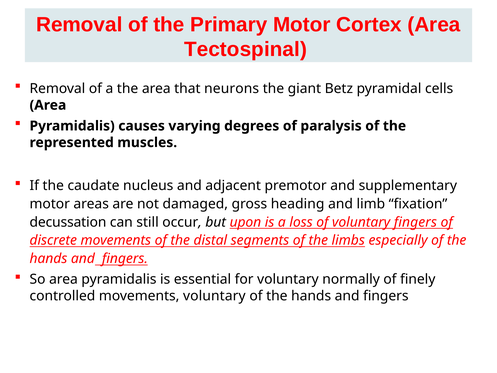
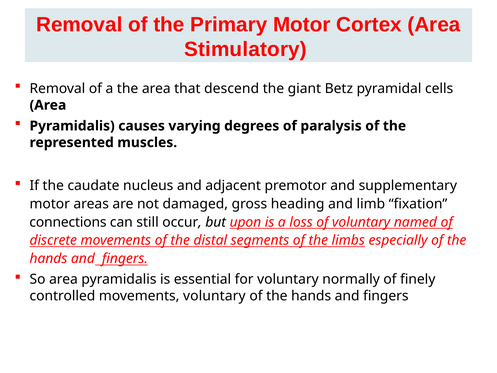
Tectospinal: Tectospinal -> Stimulatory
neurons: neurons -> descend
decussation: decussation -> connections
voluntary fingers: fingers -> named
